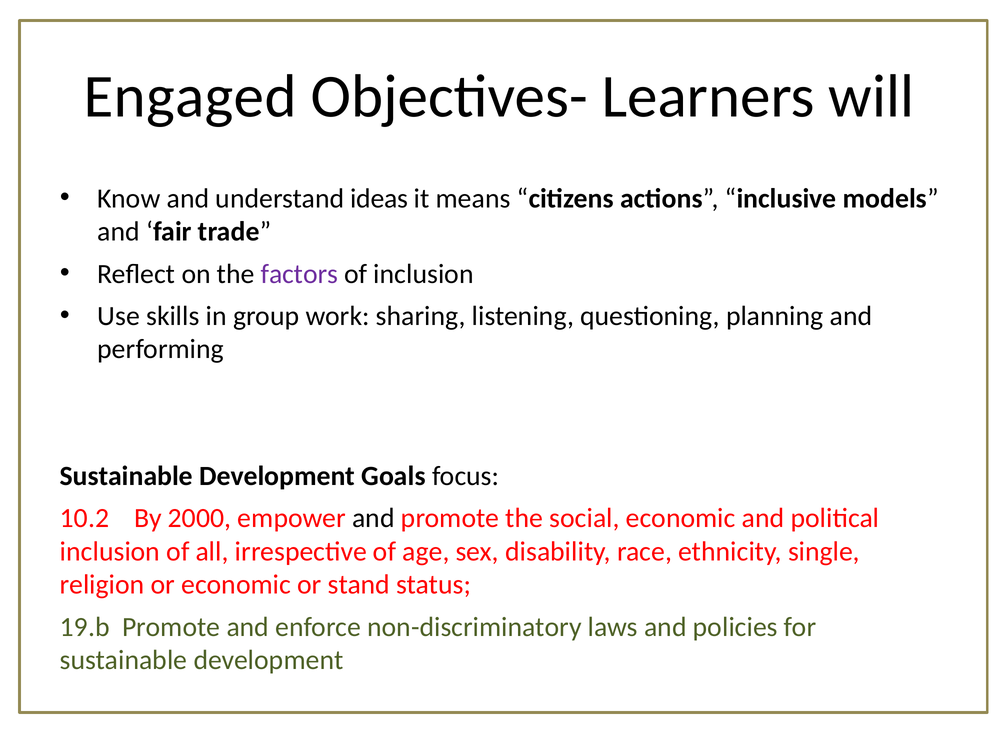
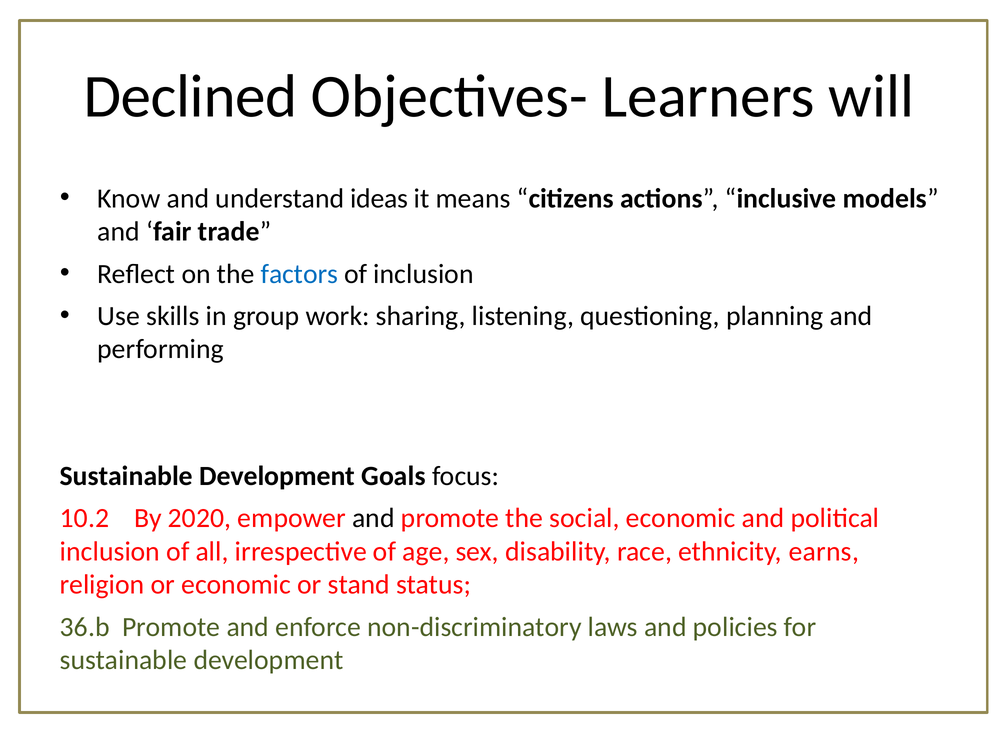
Engaged: Engaged -> Declined
factors colour: purple -> blue
2000: 2000 -> 2020
single: single -> earns
19.b: 19.b -> 36.b
